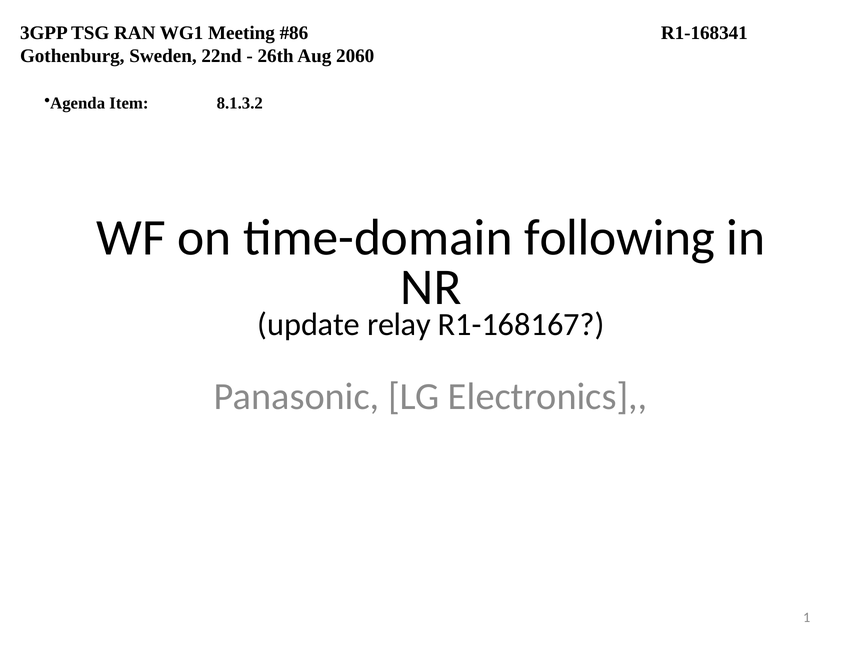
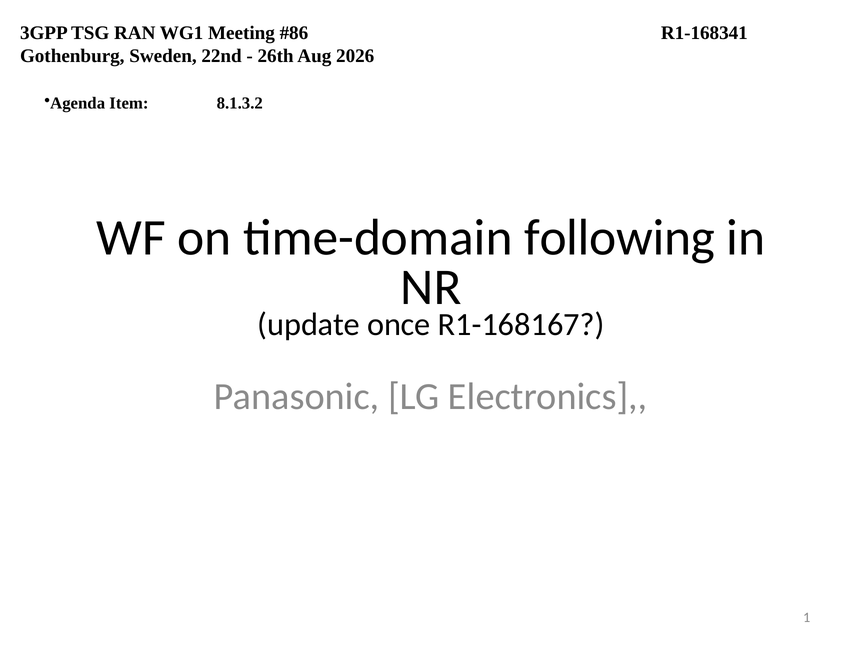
2060: 2060 -> 2026
relay: relay -> once
